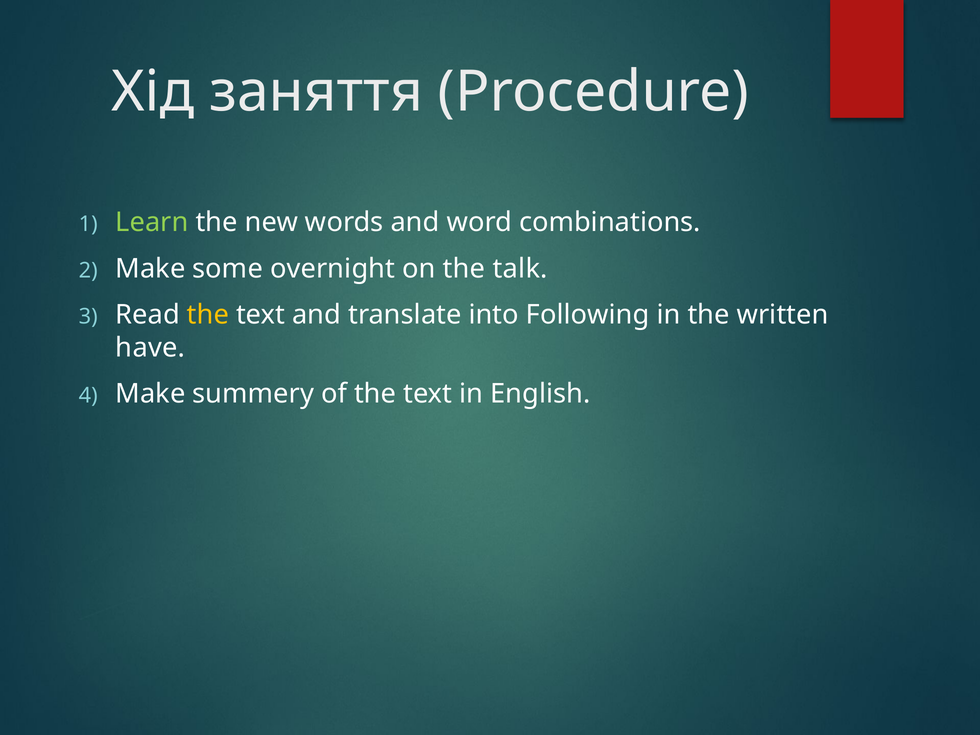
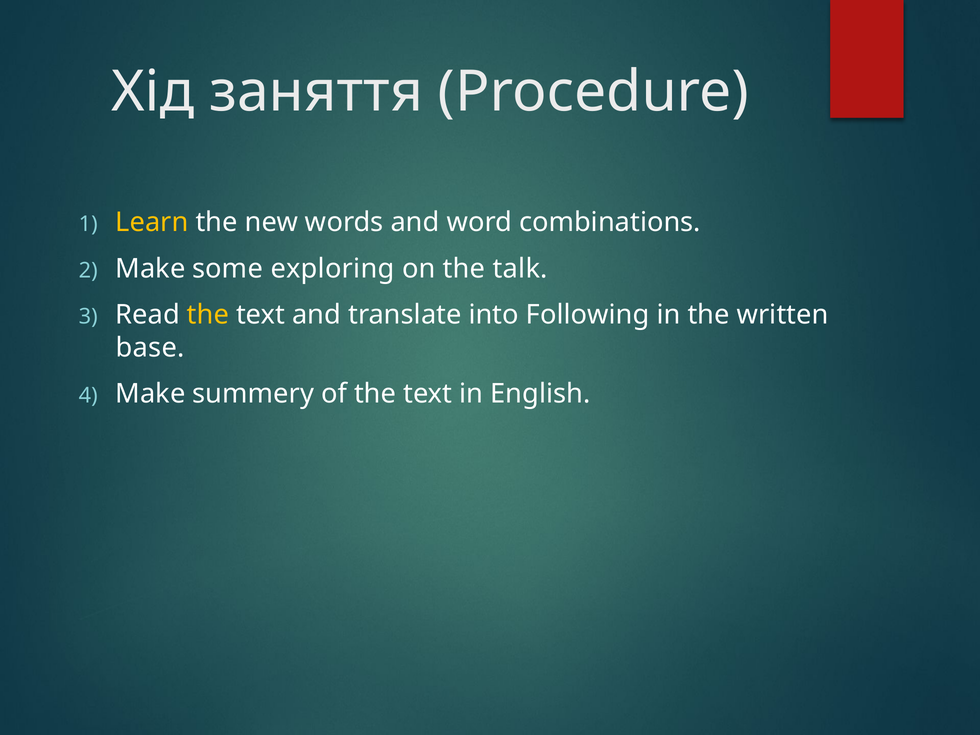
Learn colour: light green -> yellow
overnight: overnight -> exploring
have: have -> base
